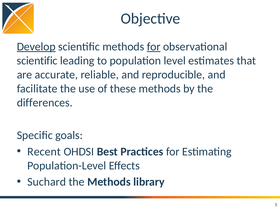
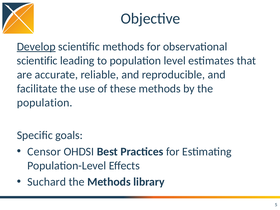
for at (154, 47) underline: present -> none
differences at (45, 103): differences -> population
Recent: Recent -> Censor
